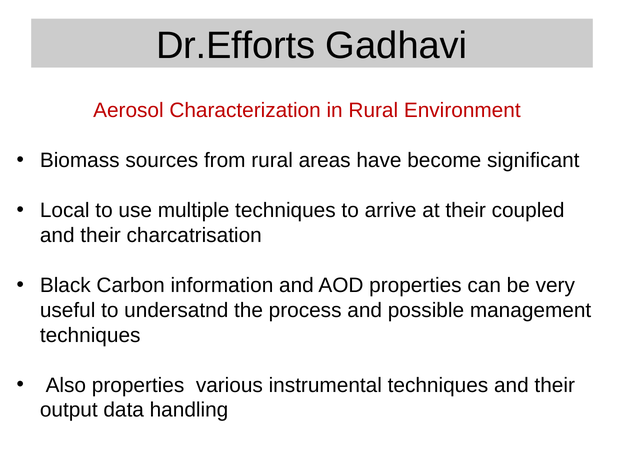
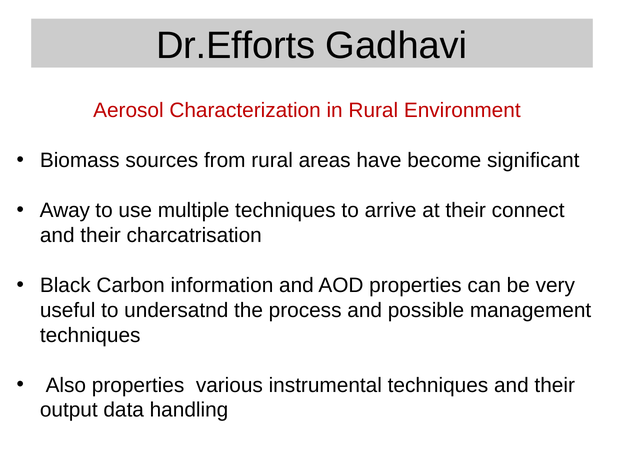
Local: Local -> Away
coupled: coupled -> connect
